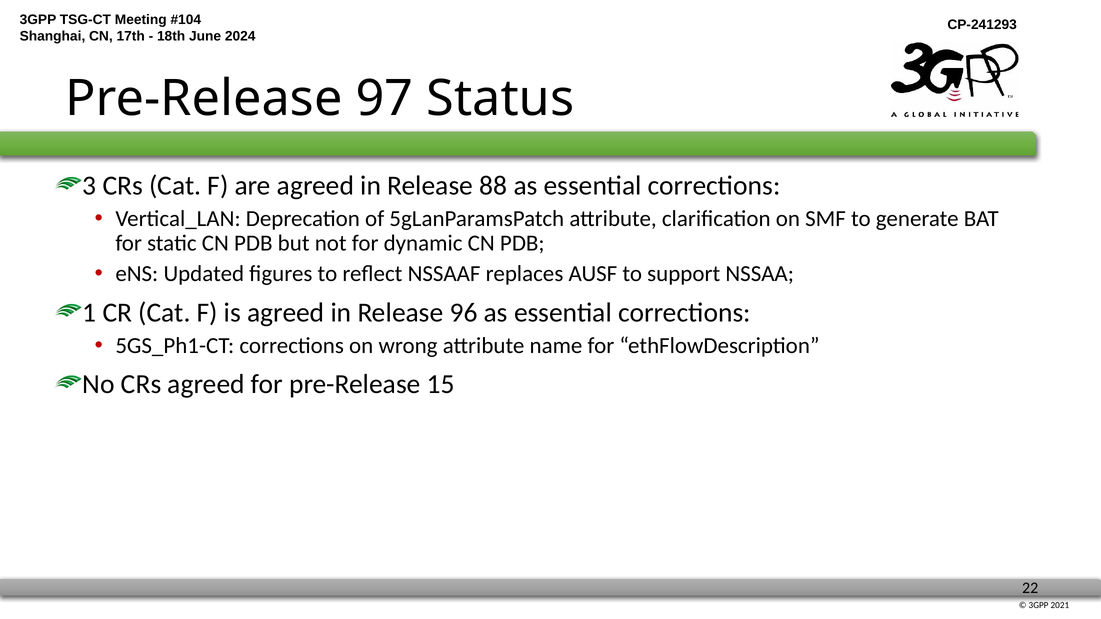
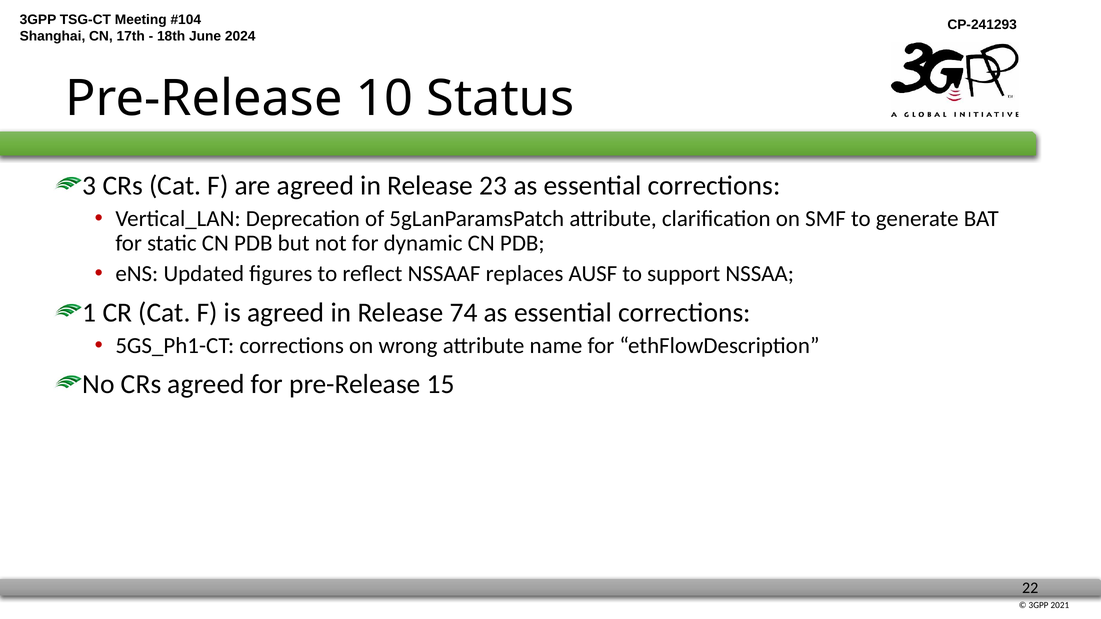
97: 97 -> 10
88: 88 -> 23
96: 96 -> 74
